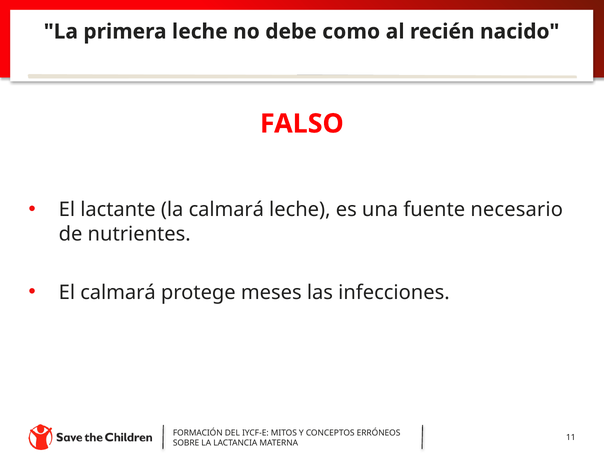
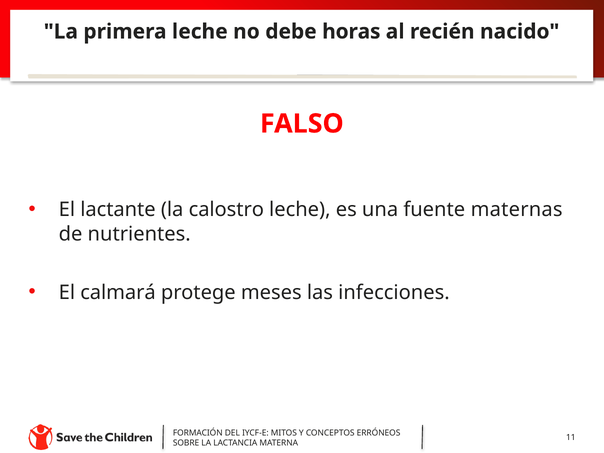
como: como -> horas
la calmará: calmará -> calostro
necesario: necesario -> maternas
